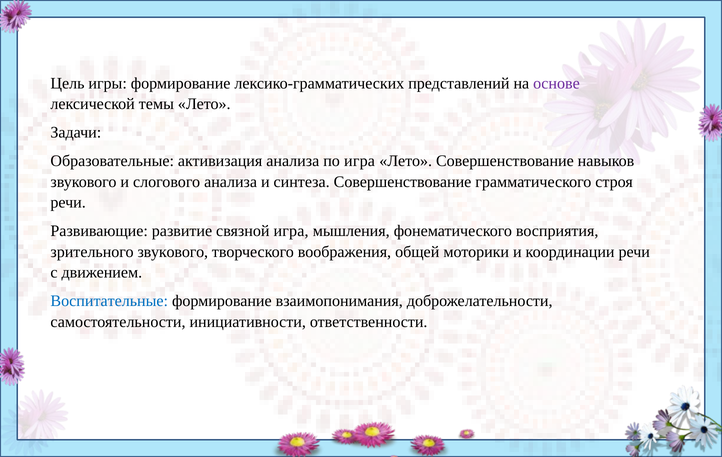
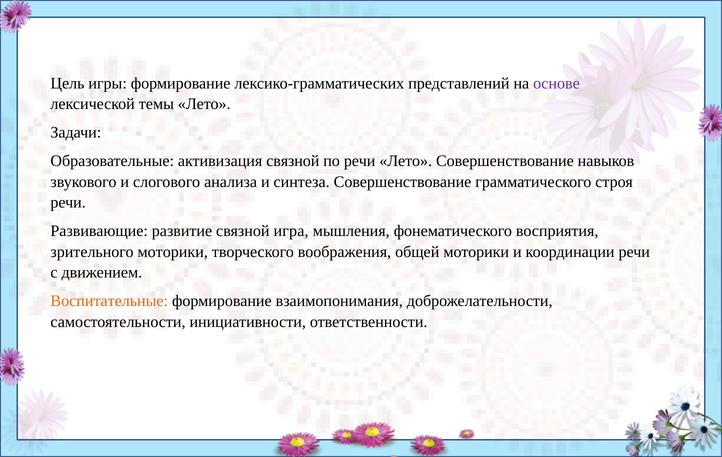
активизация анализа: анализа -> связной
по игра: игра -> речи
зрительного звукового: звукового -> моторики
Воспитательные colour: blue -> orange
